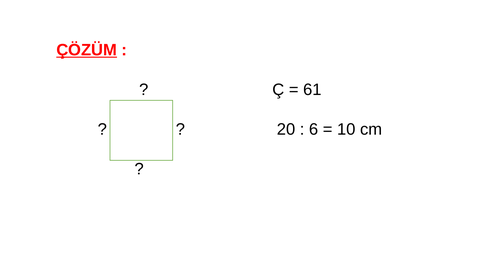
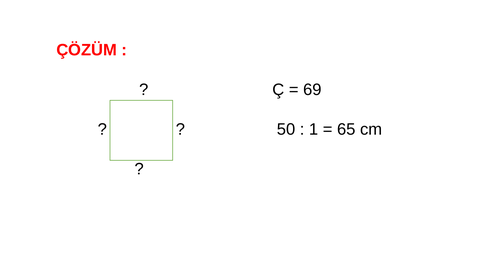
ÇÖZÜM underline: present -> none
61: 61 -> 69
20: 20 -> 50
6: 6 -> 1
10: 10 -> 65
